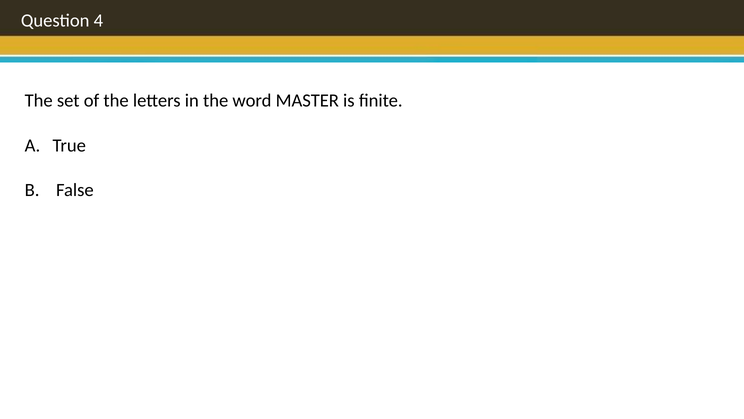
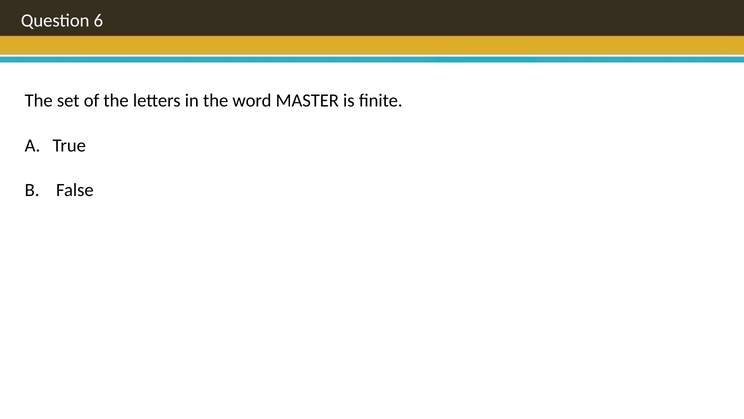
4: 4 -> 6
